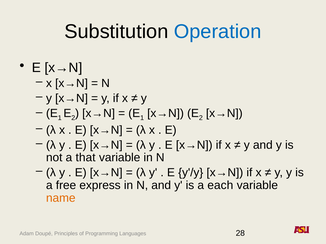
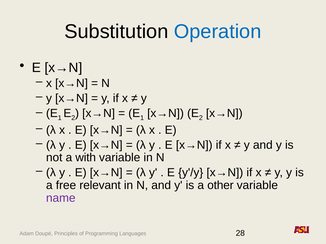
that: that -> with
express: express -> relevant
each: each -> other
name colour: orange -> purple
